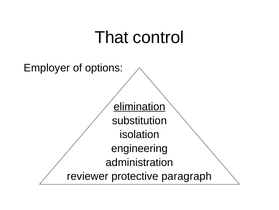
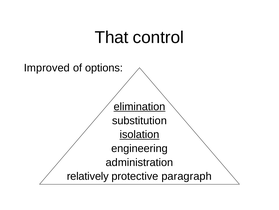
Employer: Employer -> Improved
isolation underline: none -> present
reviewer: reviewer -> relatively
